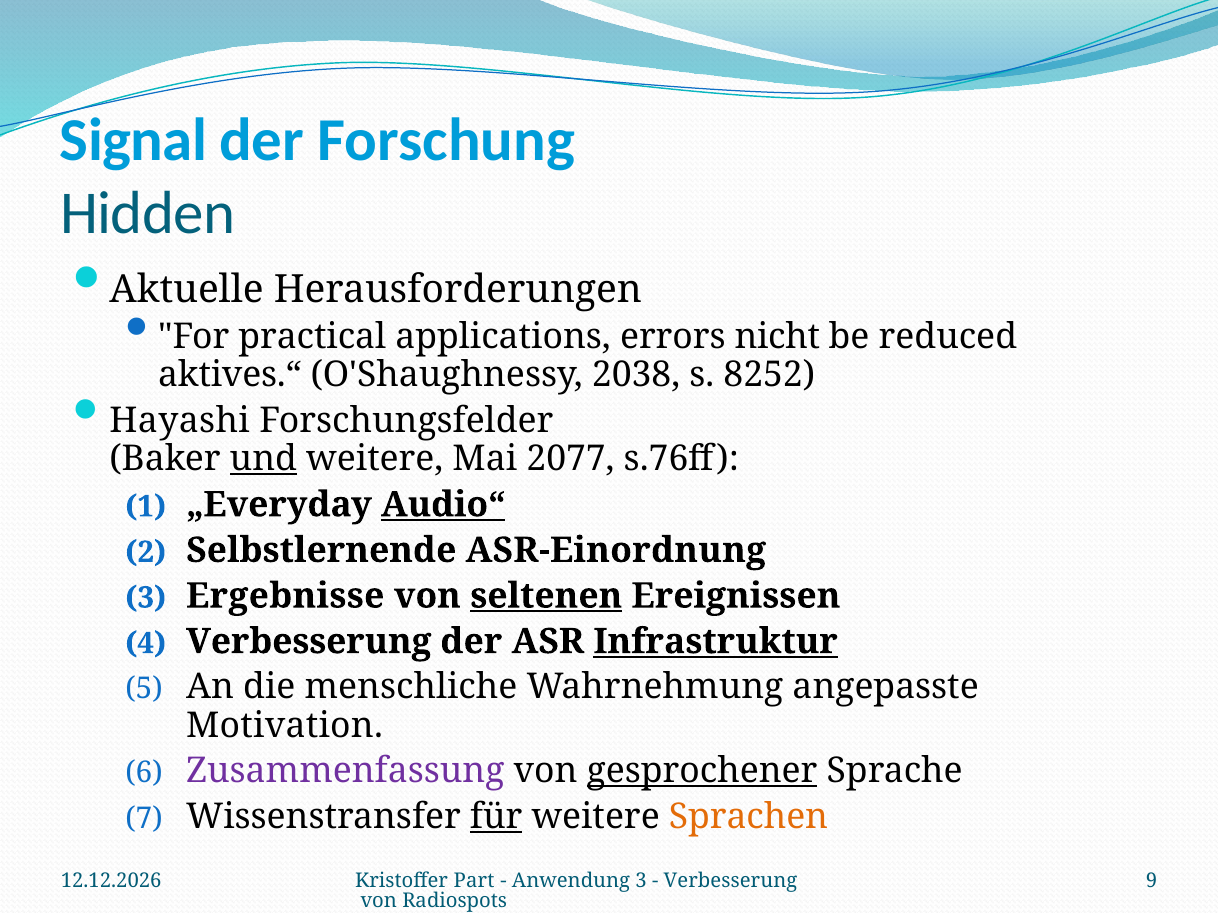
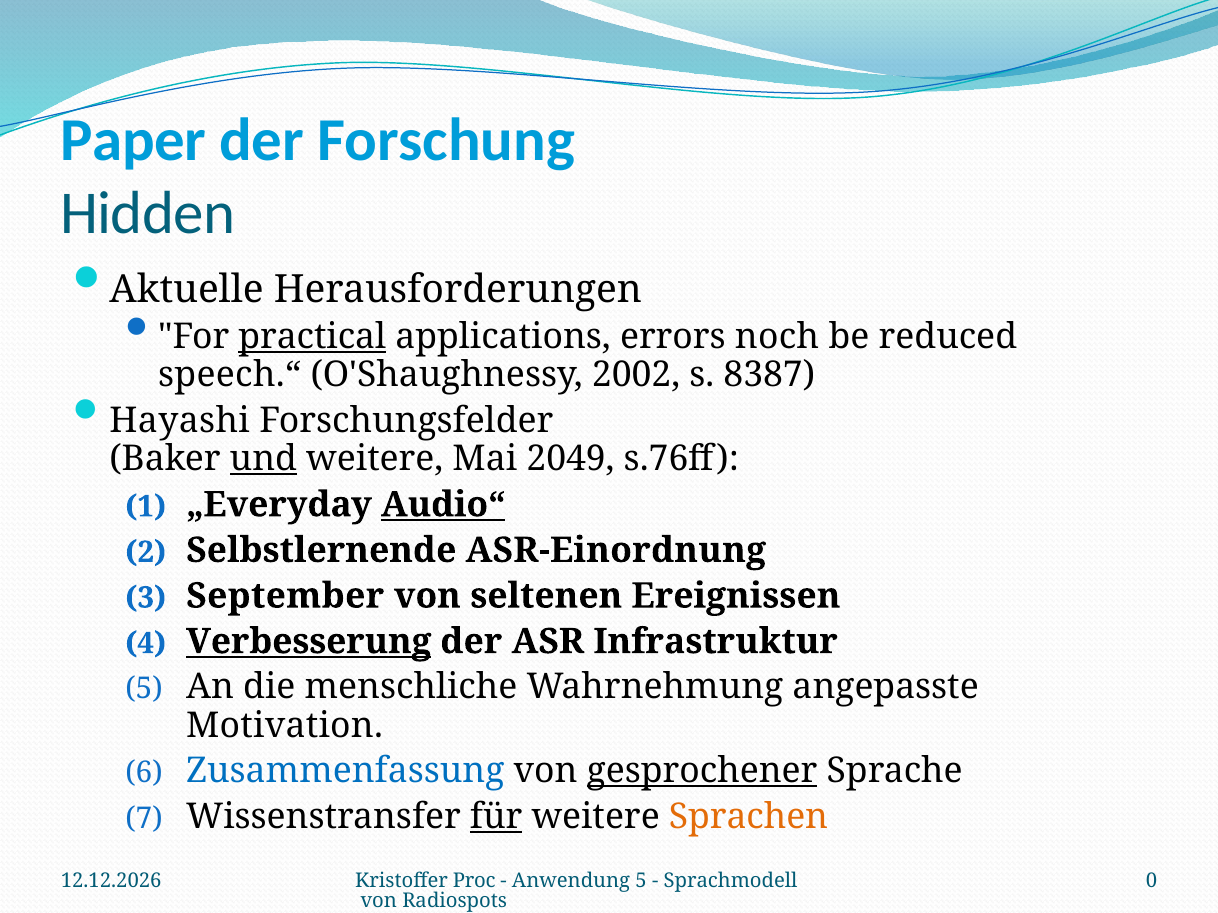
Signal: Signal -> Paper
practical underline: none -> present
nicht: nicht -> noch
aktives.“: aktives.“ -> speech.“
2038: 2038 -> 2002
8252: 8252 -> 8387
2077: 2077 -> 2049
Ergebnisse: Ergebnisse -> September
seltenen underline: present -> none
Verbesserung at (309, 642) underline: none -> present
Infrastruktur underline: present -> none
Zusammenfassung colour: purple -> blue
Part: Part -> Proc
Anwendung 3: 3 -> 5
Verbesserung at (730, 881): Verbesserung -> Sprachmodell
9: 9 -> 0
